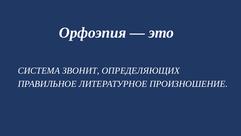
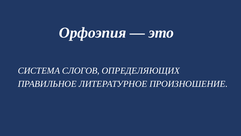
ЗВОНИТ: ЗВОНИТ -> СЛОГОВ
